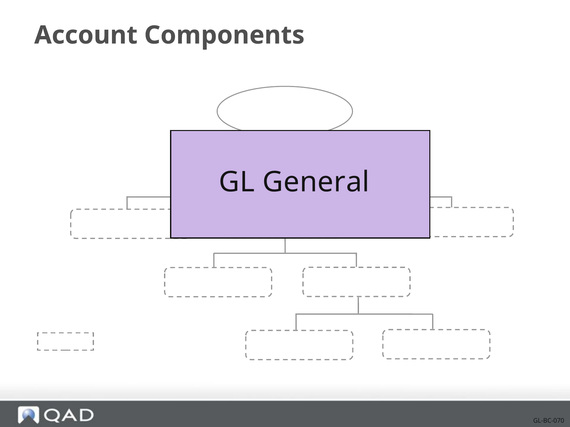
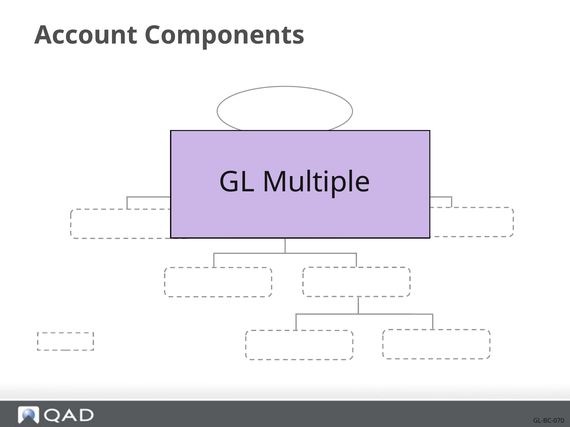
General: General -> Multiple
